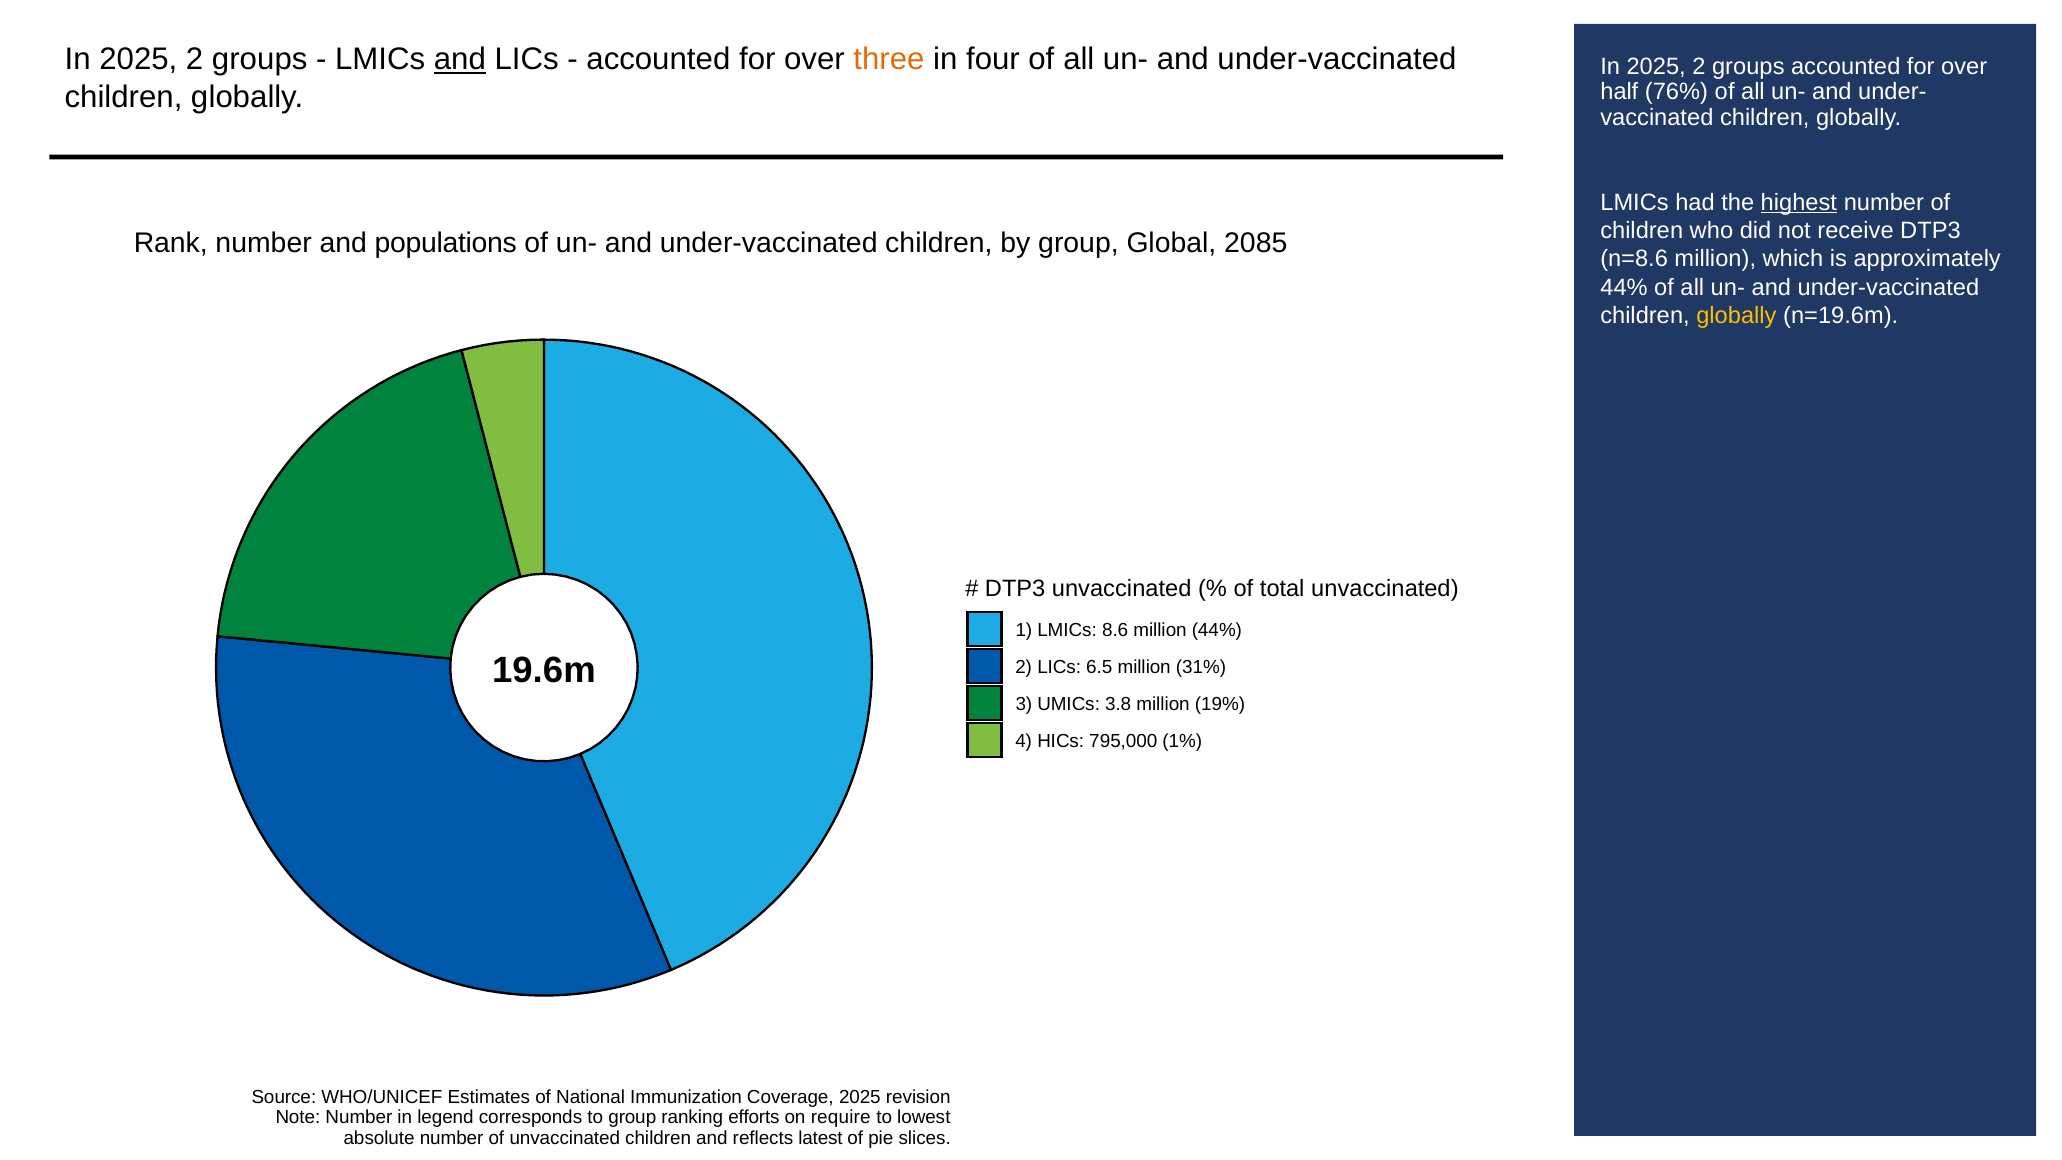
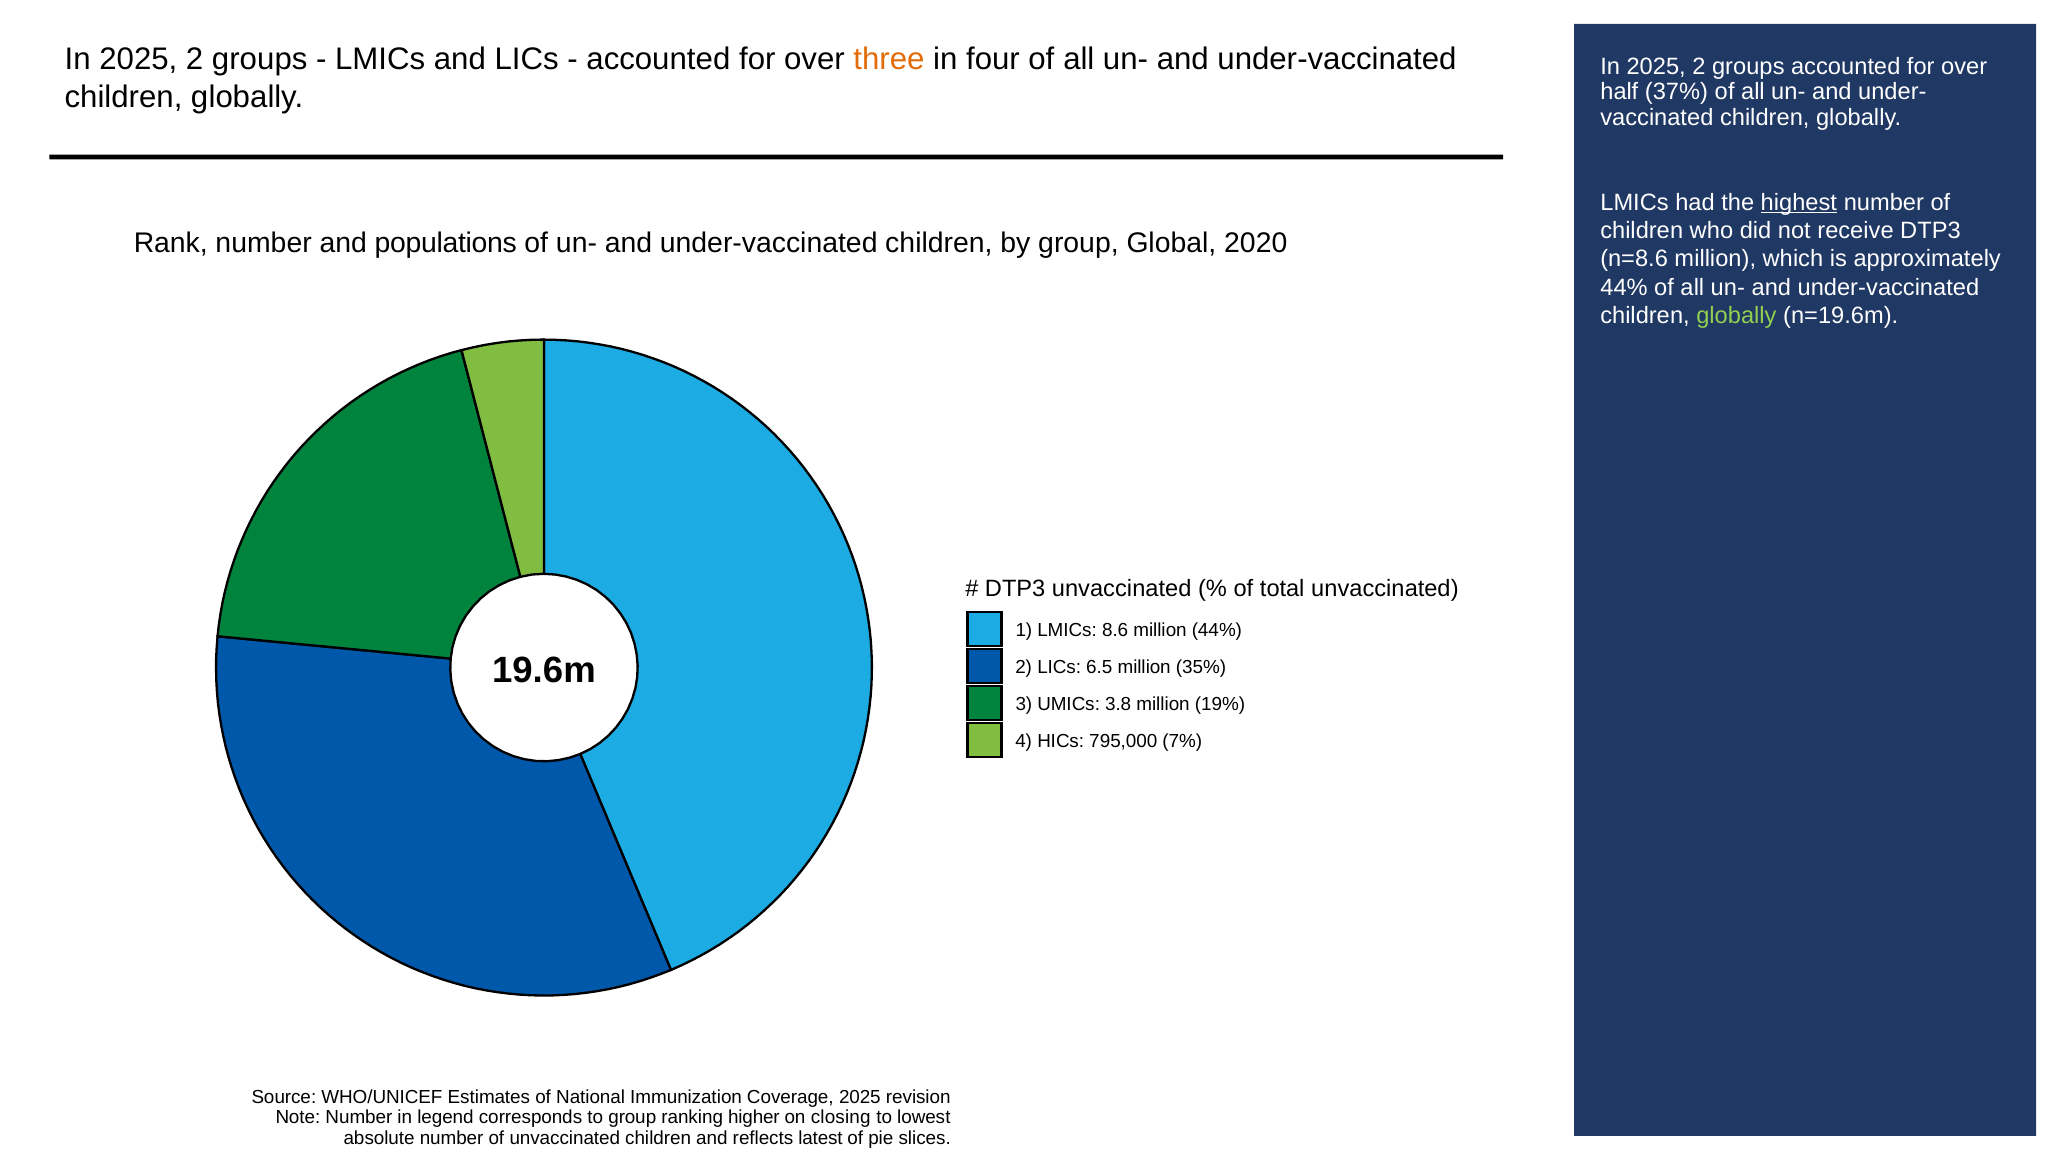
and at (460, 59) underline: present -> none
76%: 76% -> 37%
2085: 2085 -> 2020
globally at (1736, 316) colour: yellow -> light green
31%: 31% -> 35%
1%: 1% -> 7%
efforts: efforts -> higher
require: require -> closing
